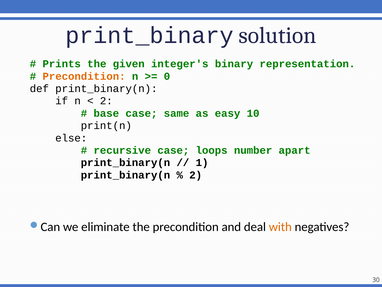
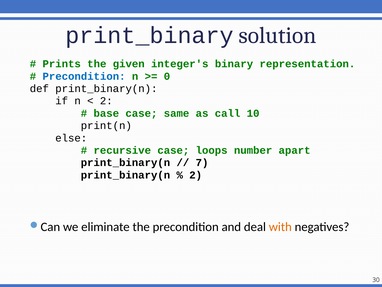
Precondition at (84, 76) colour: orange -> blue
easy: easy -> call
1: 1 -> 7
